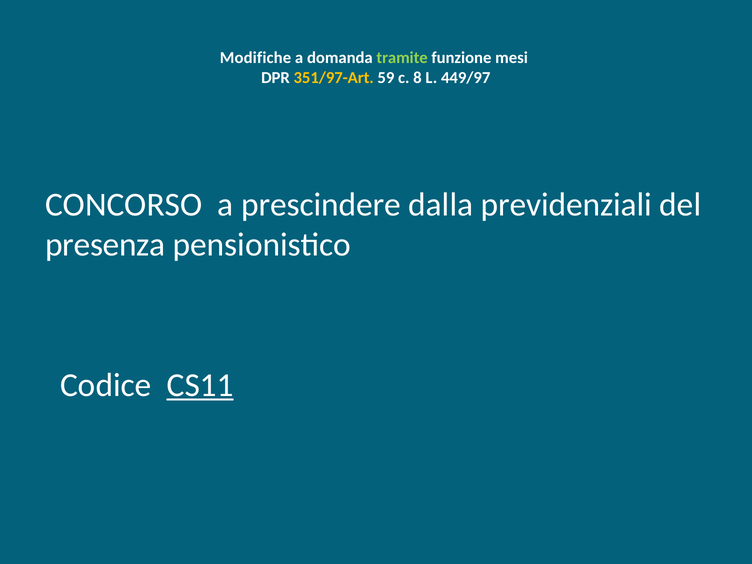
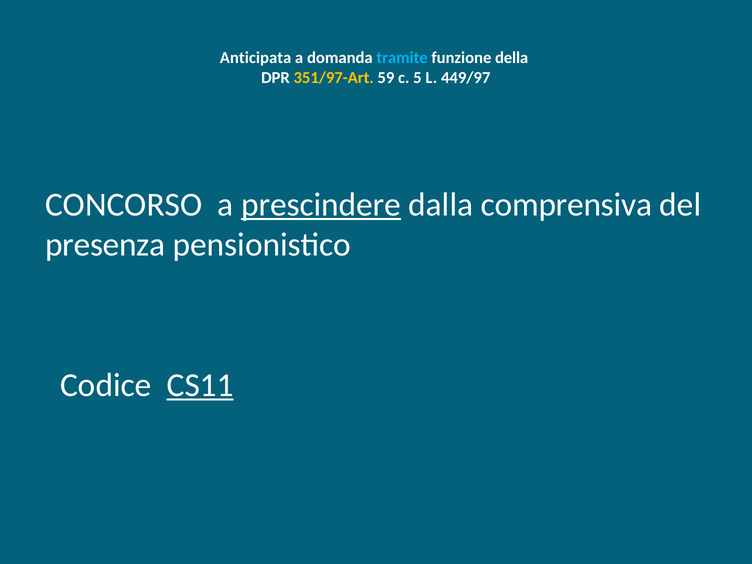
Modifiche: Modifiche -> Anticipata
tramite colour: light green -> light blue
mesi: mesi -> della
8: 8 -> 5
prescindere underline: none -> present
previdenziali: previdenziali -> comprensiva
